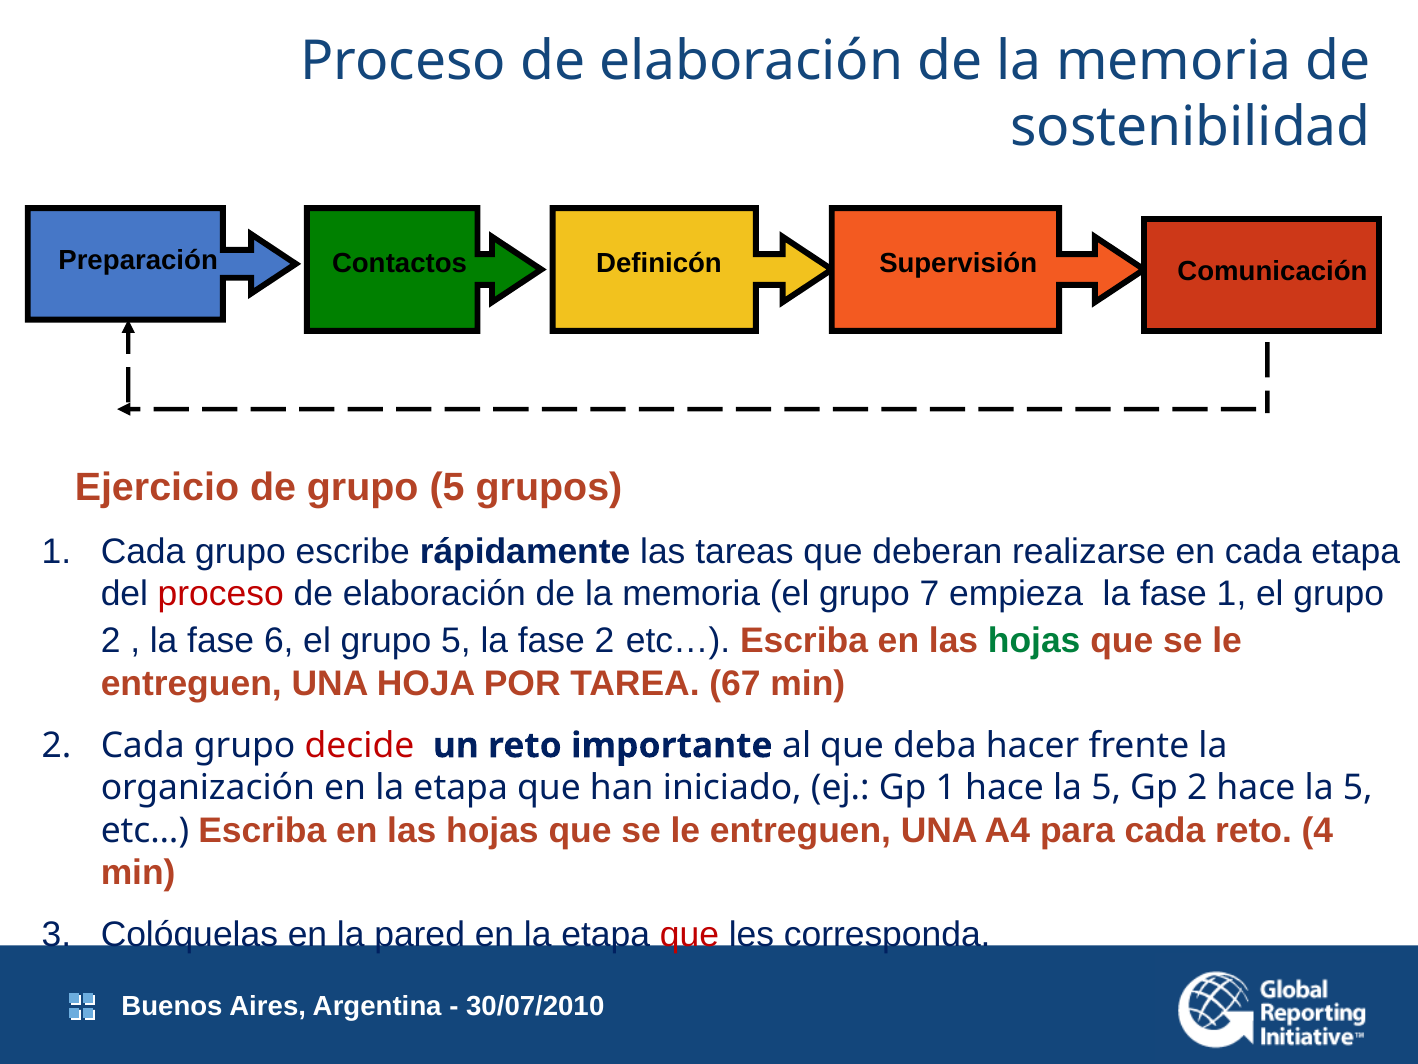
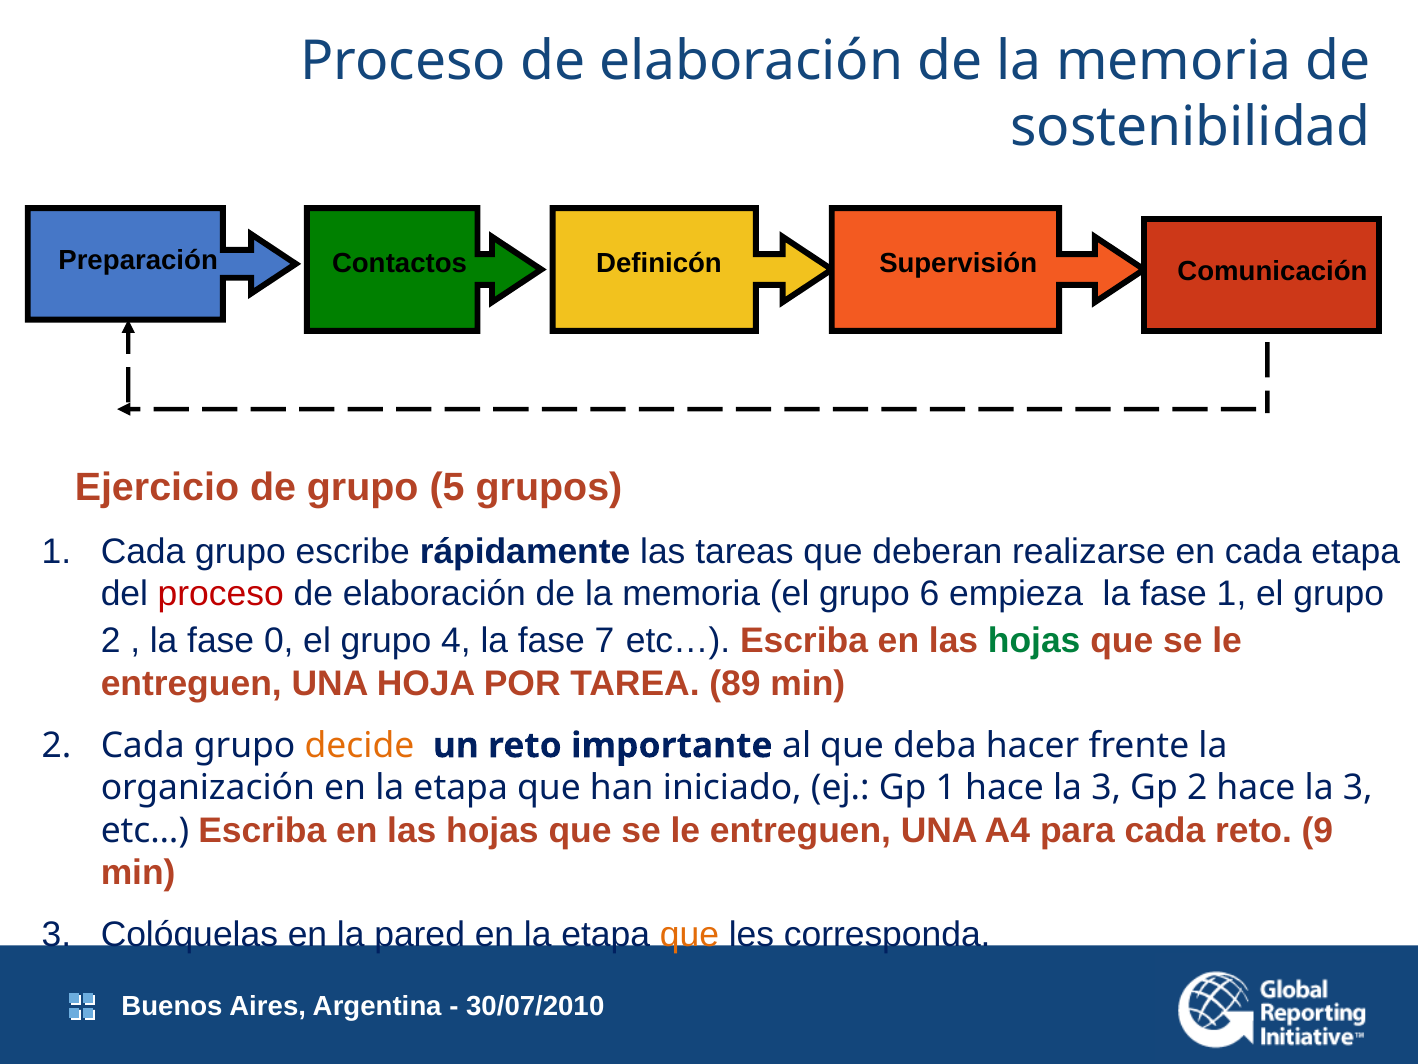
7: 7 -> 6
6: 6 -> 0
el grupo 5: 5 -> 4
fase 2: 2 -> 7
67: 67 -> 89
decide colour: red -> orange
1 hace la 5: 5 -> 3
2 hace la 5: 5 -> 3
4: 4 -> 9
que at (689, 934) colour: red -> orange
